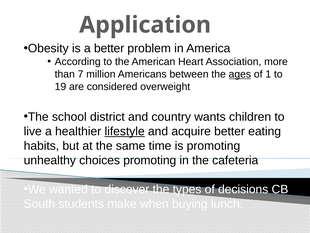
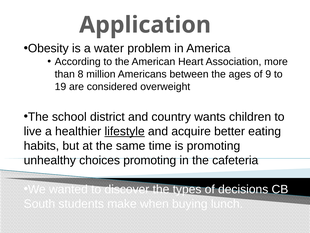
a better: better -> water
7: 7 -> 8
ages underline: present -> none
1: 1 -> 9
